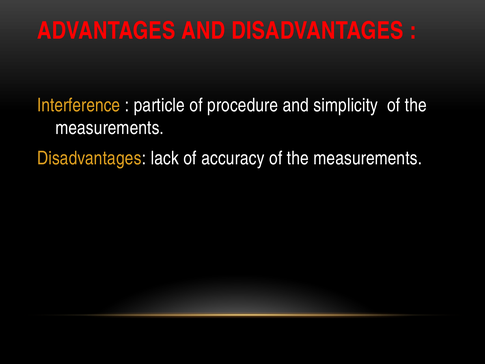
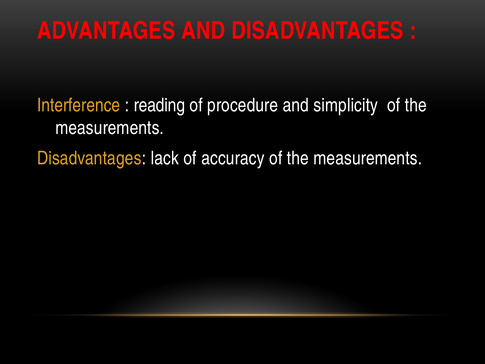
particle: particle -> reading
